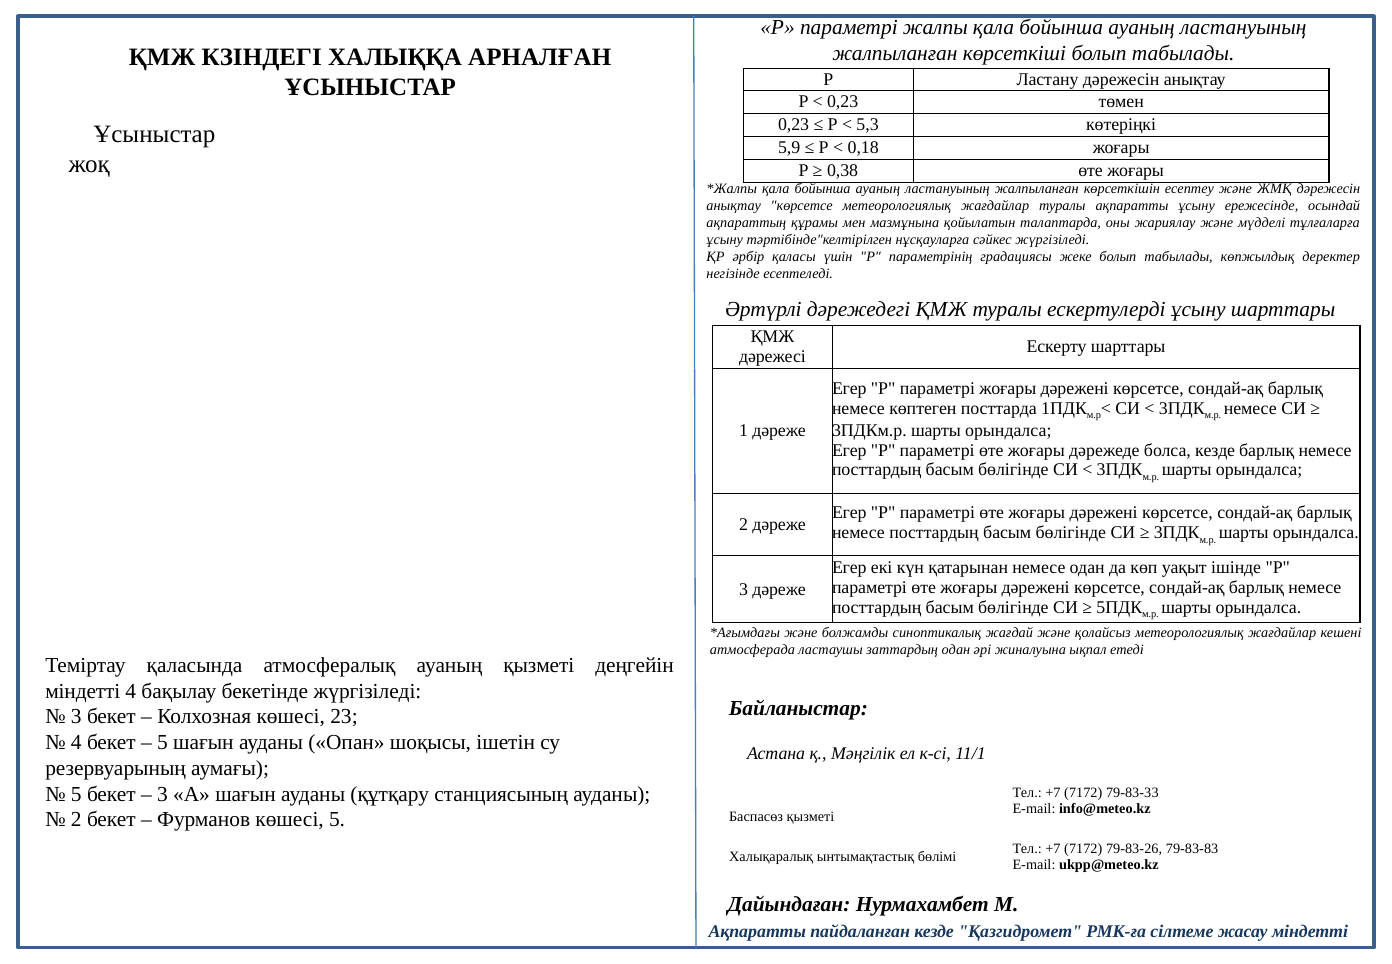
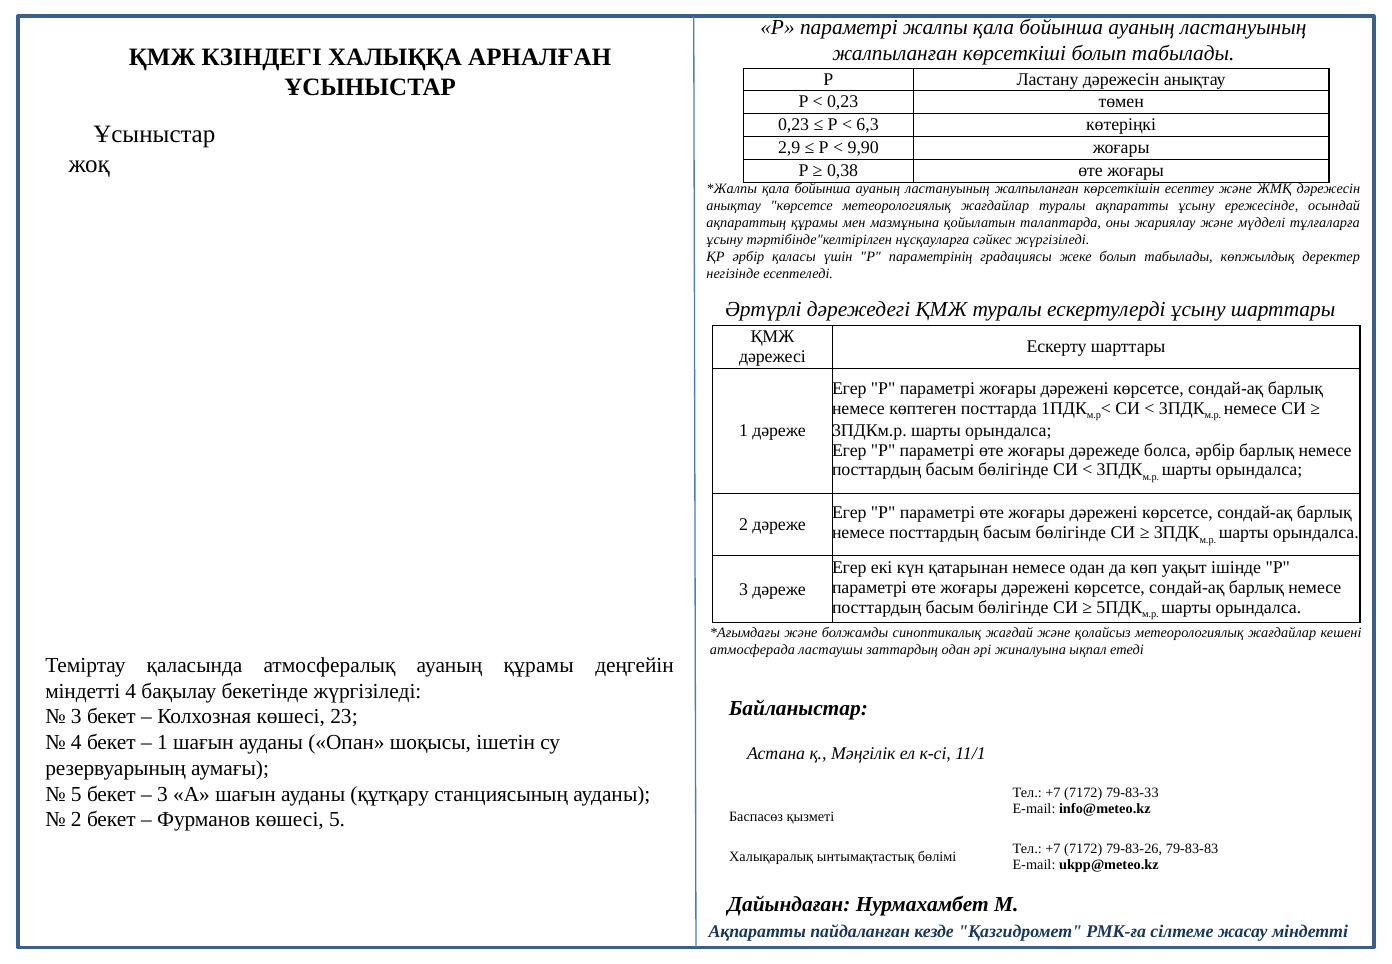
5,3: 5,3 -> 6,3
5,9: 5,9 -> 2,9
0,18: 0,18 -> 9,90
болса кезде: кезде -> әрбір
ауаның қызметі: қызметі -> құрамы
5 at (162, 742): 5 -> 1
